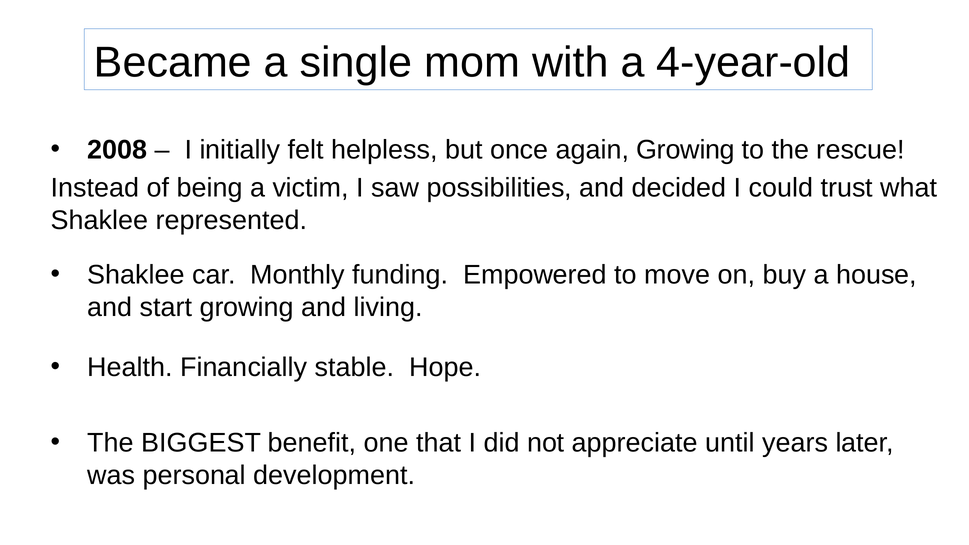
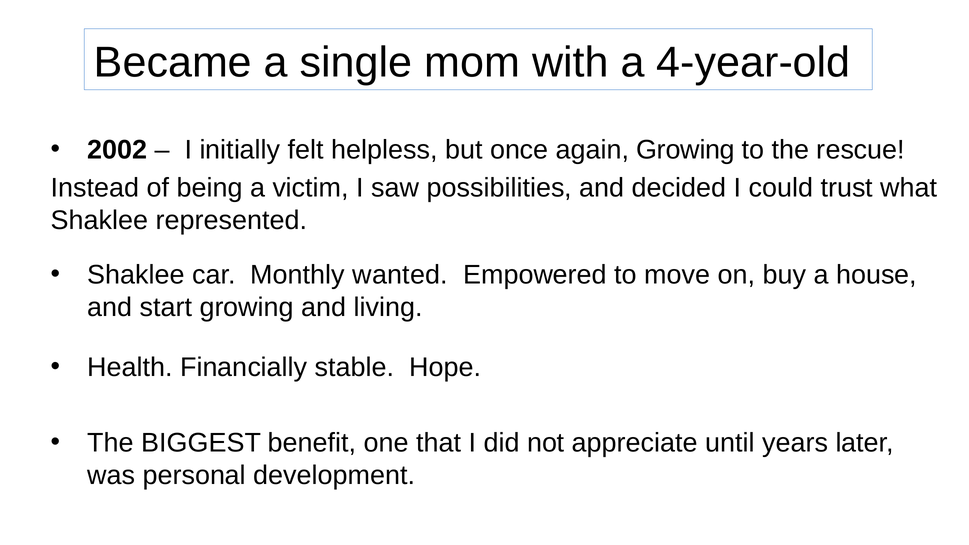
2008: 2008 -> 2002
funding: funding -> wanted
